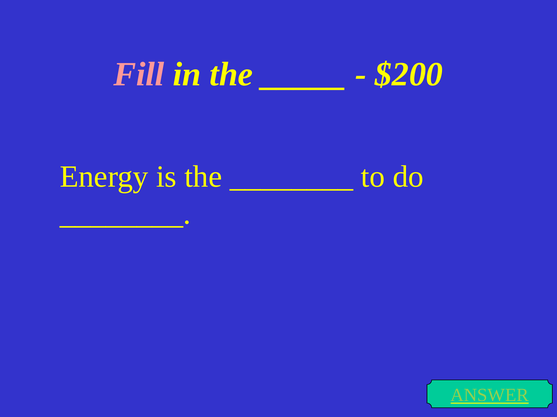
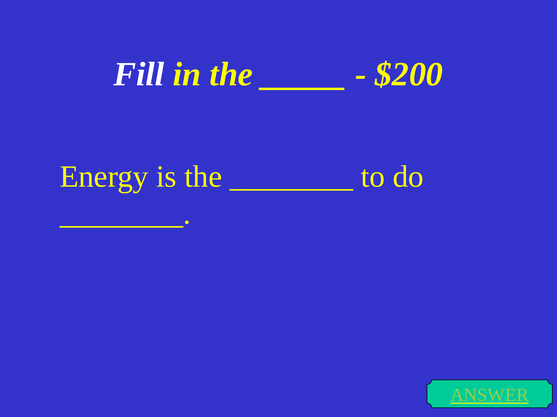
Fill colour: pink -> white
